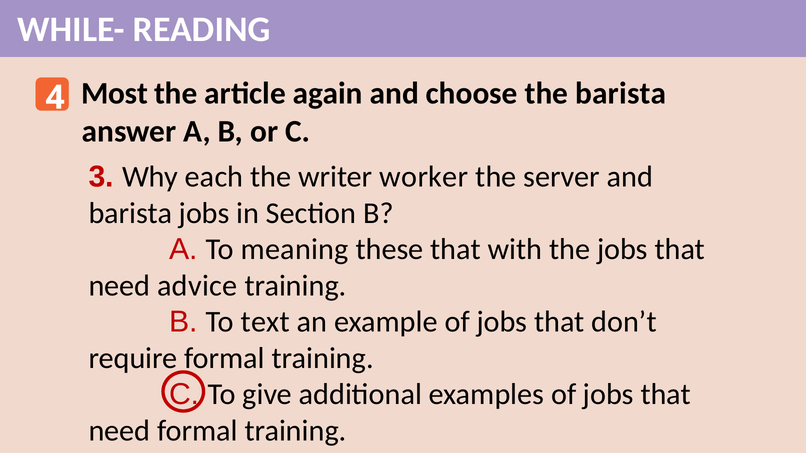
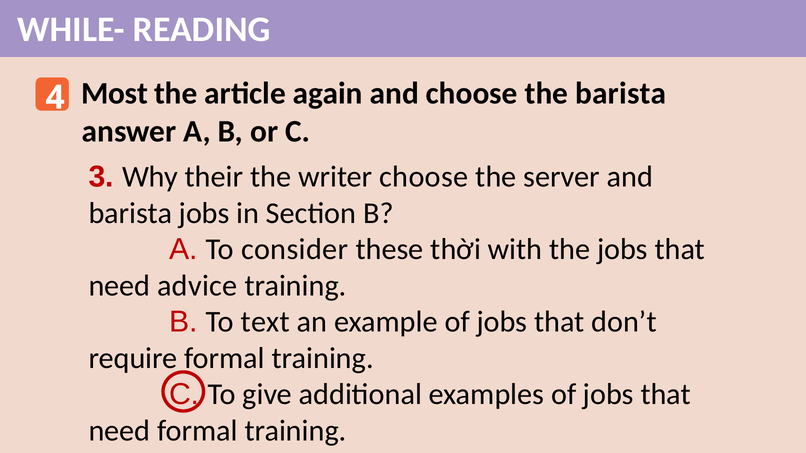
each: each -> their
writer worker: worker -> choose
meaning: meaning -> consider
these that: that -> thời
